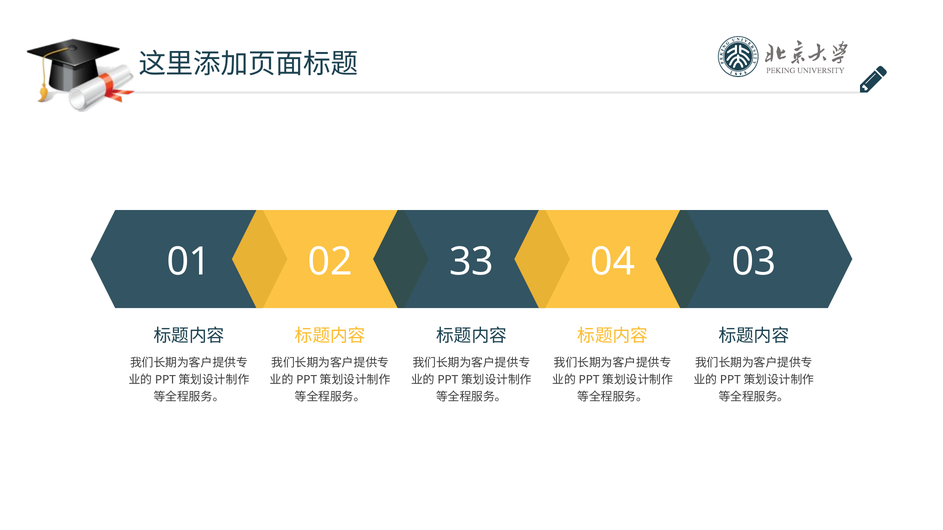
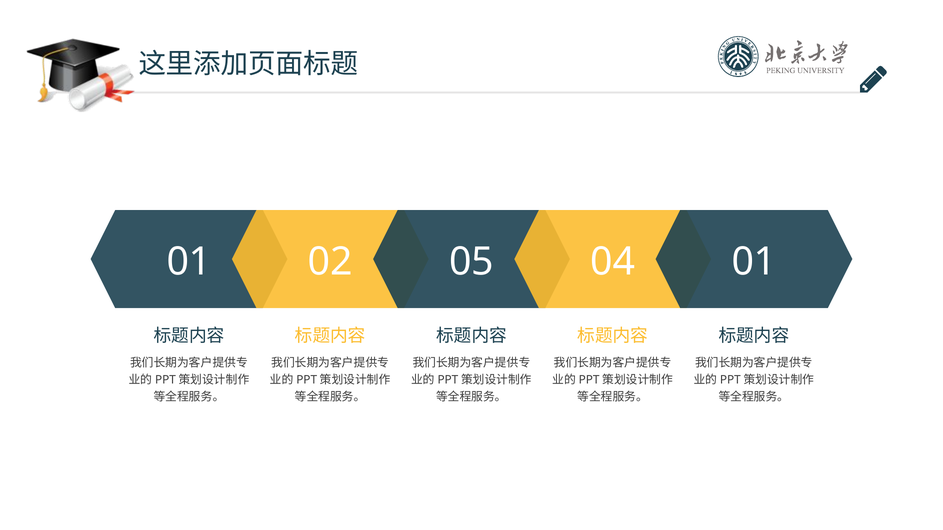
33: 33 -> 05
04 03: 03 -> 01
